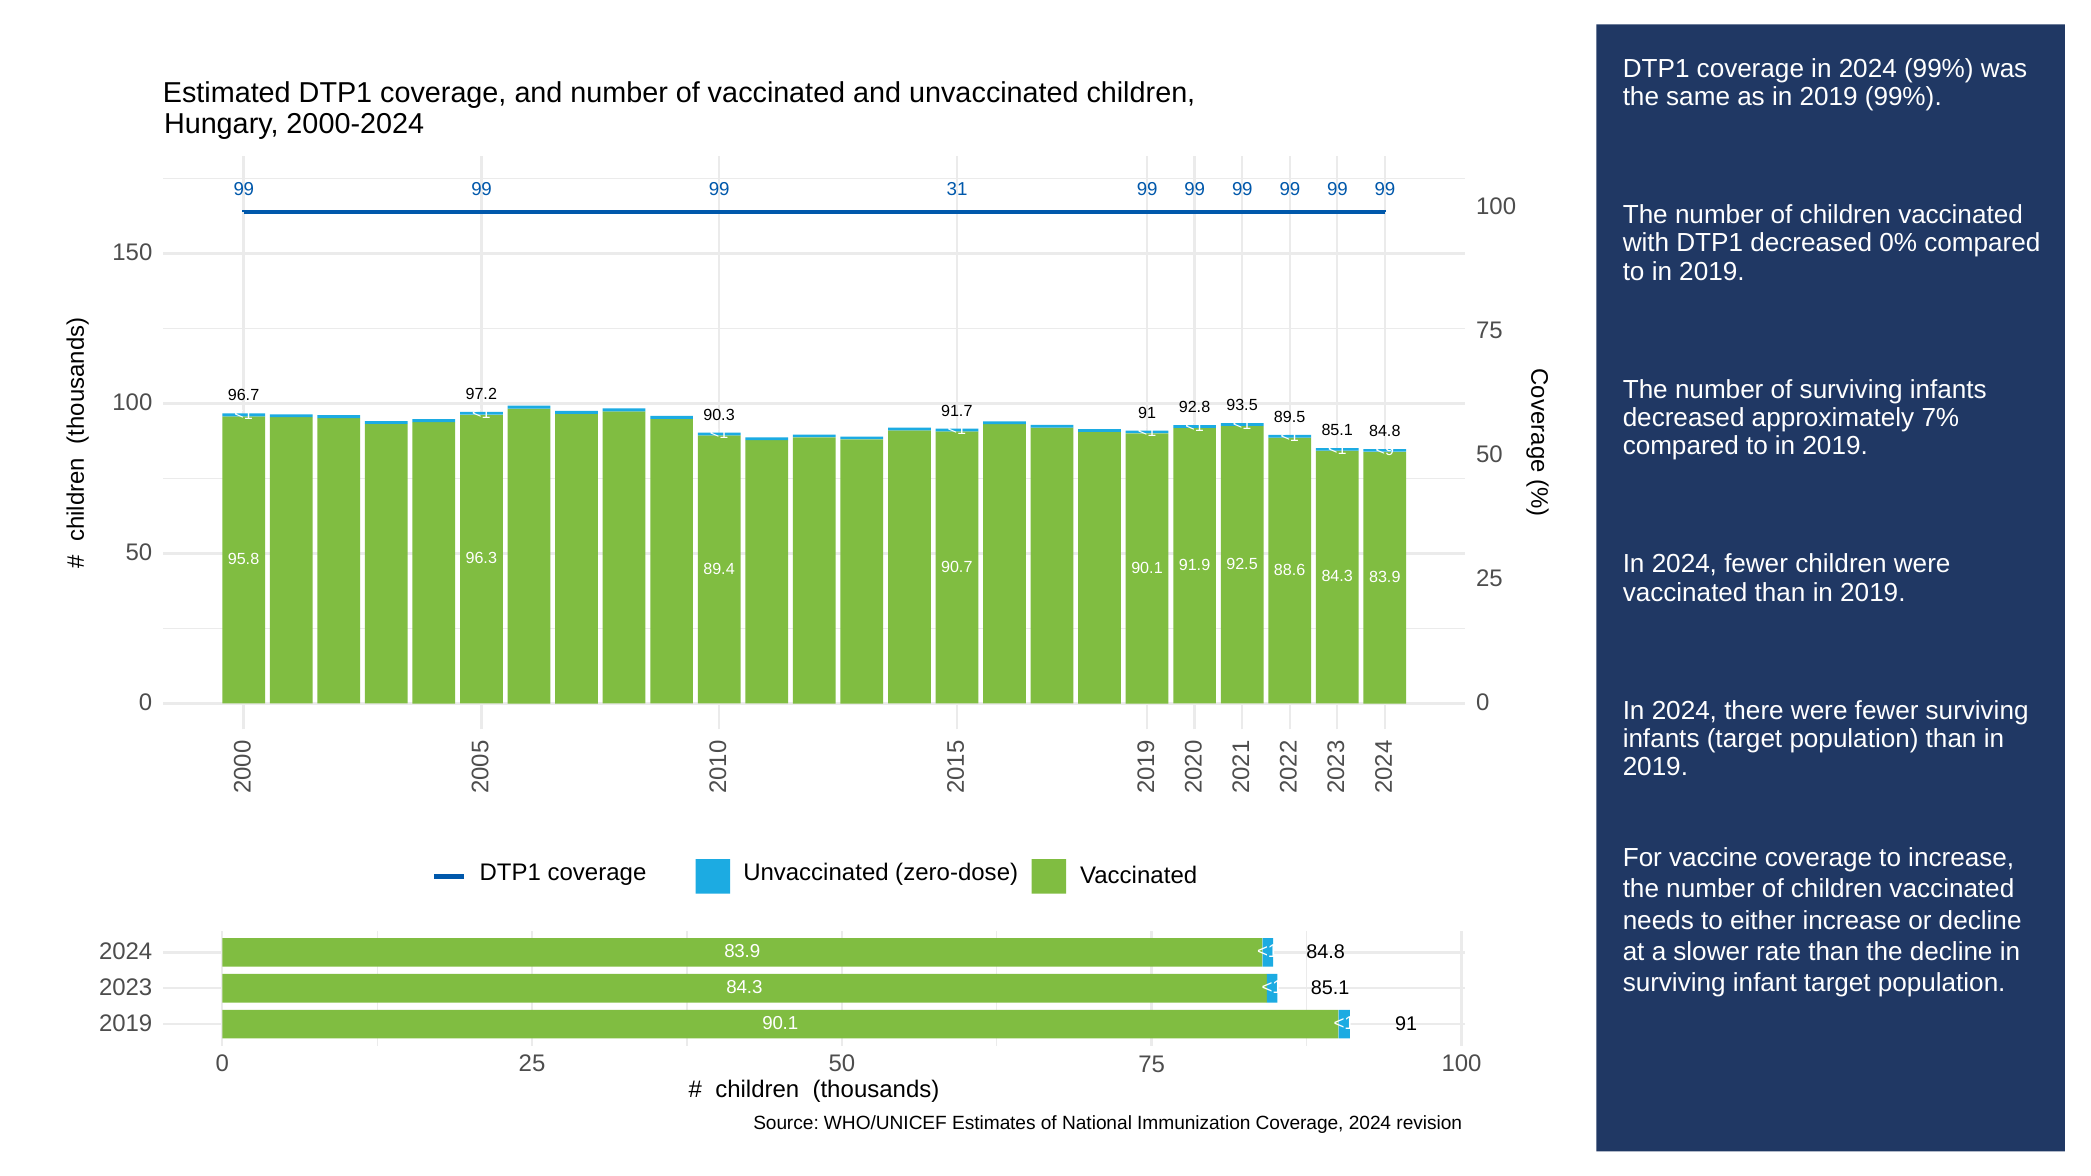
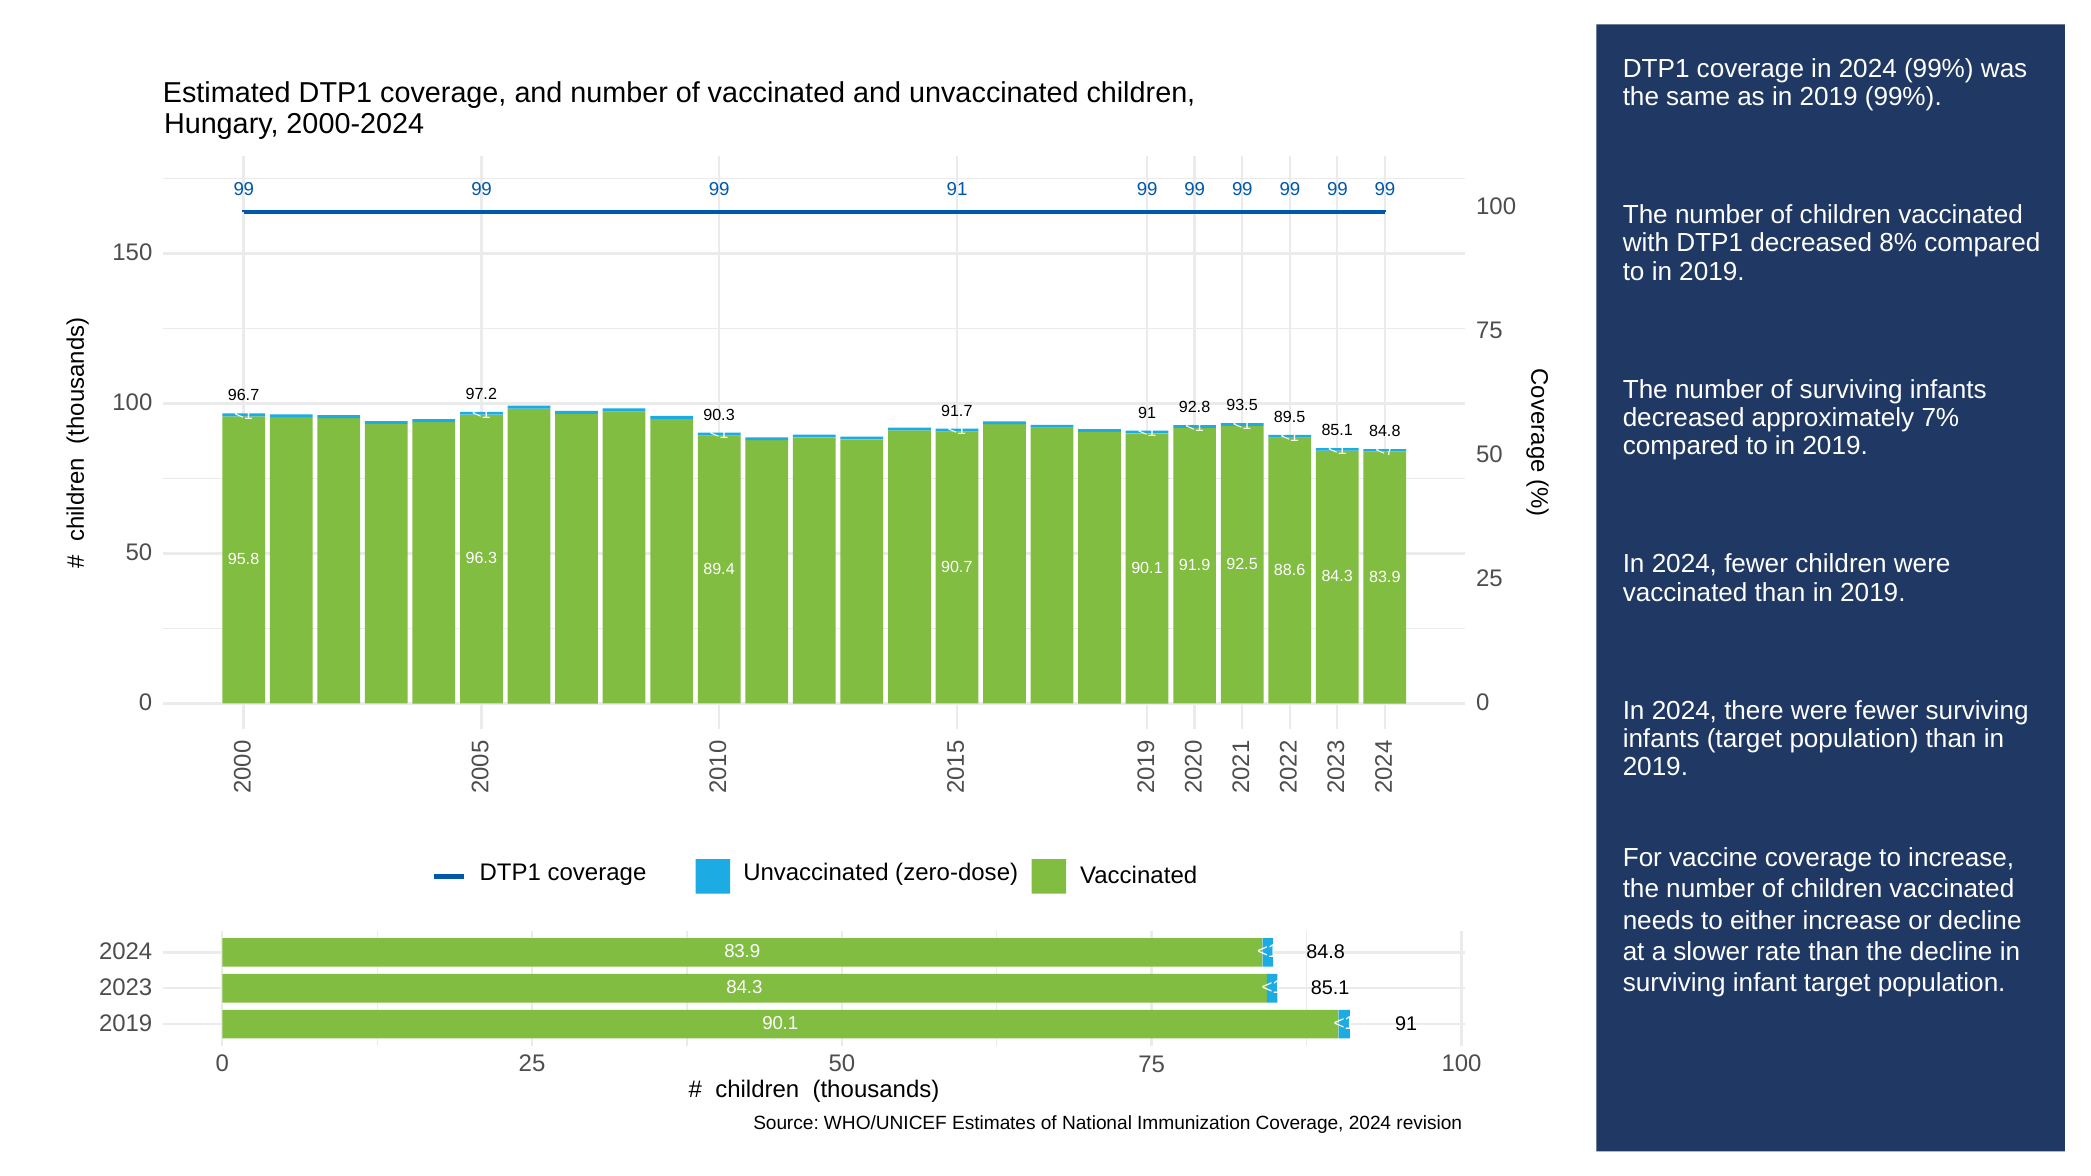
99 31: 31 -> 91
0%: 0% -> 8%
<9: <9 -> <7
